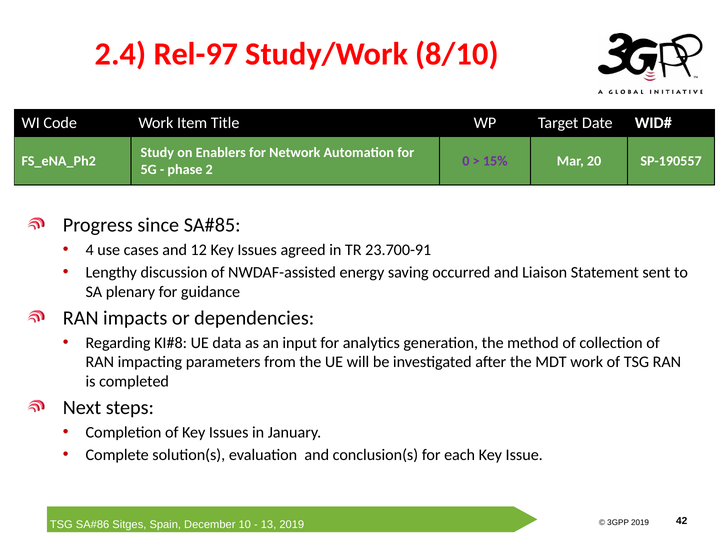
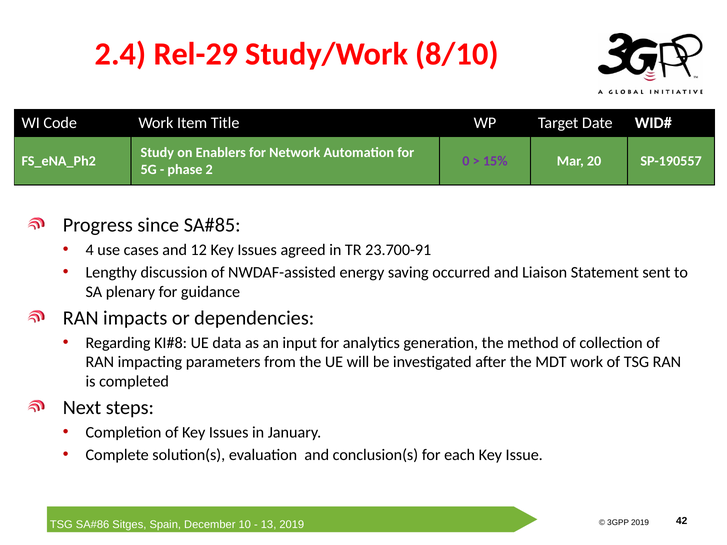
Rel-97: Rel-97 -> Rel-29
